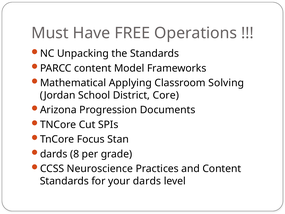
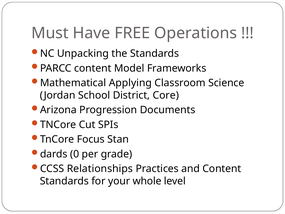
Solving: Solving -> Science
8: 8 -> 0
Neuroscience: Neuroscience -> Relationships
your dards: dards -> whole
